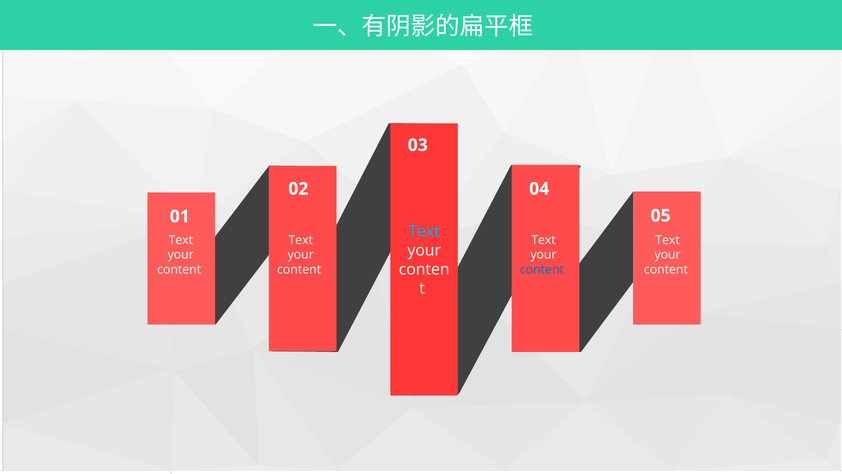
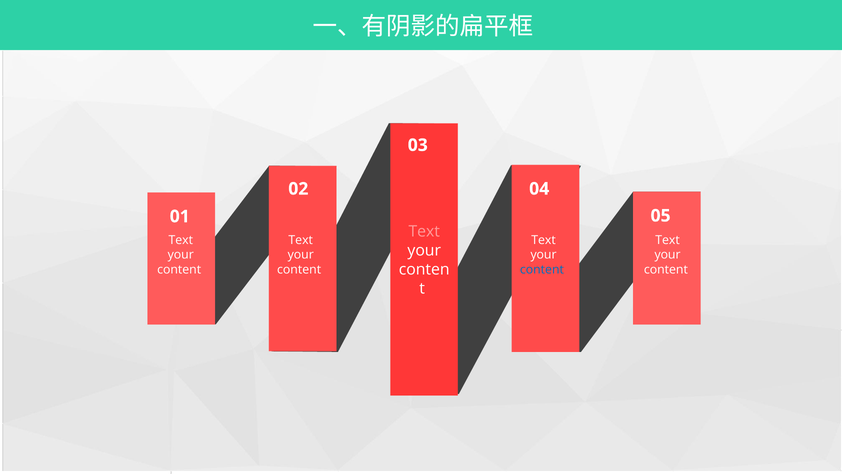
Text at (424, 232) colour: light blue -> pink
